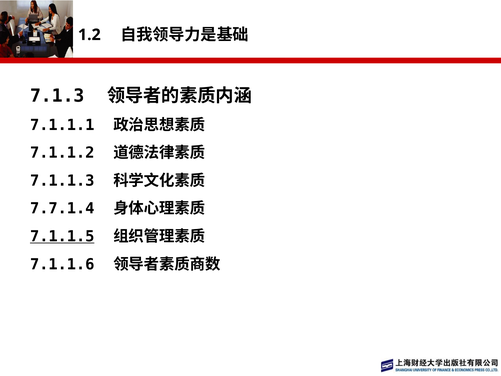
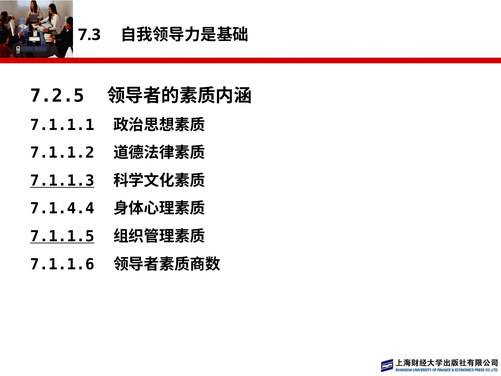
1.2: 1.2 -> 7.3
7.1.3: 7.1.3 -> 7.2.5
7.1.1.3 underline: none -> present
7.7.1.4: 7.7.1.4 -> 7.1.4.4
